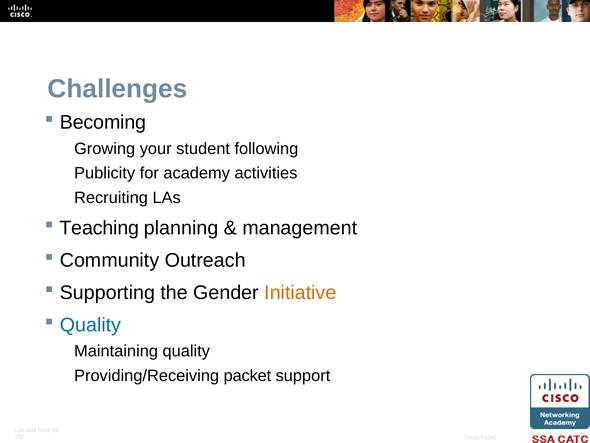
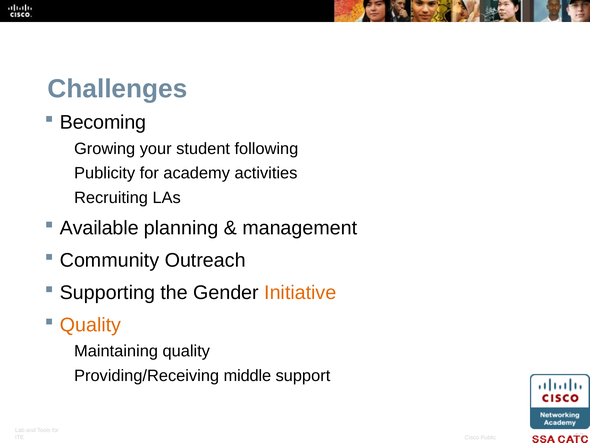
Teaching: Teaching -> Available
Quality at (90, 325) colour: blue -> orange
packet: packet -> middle
